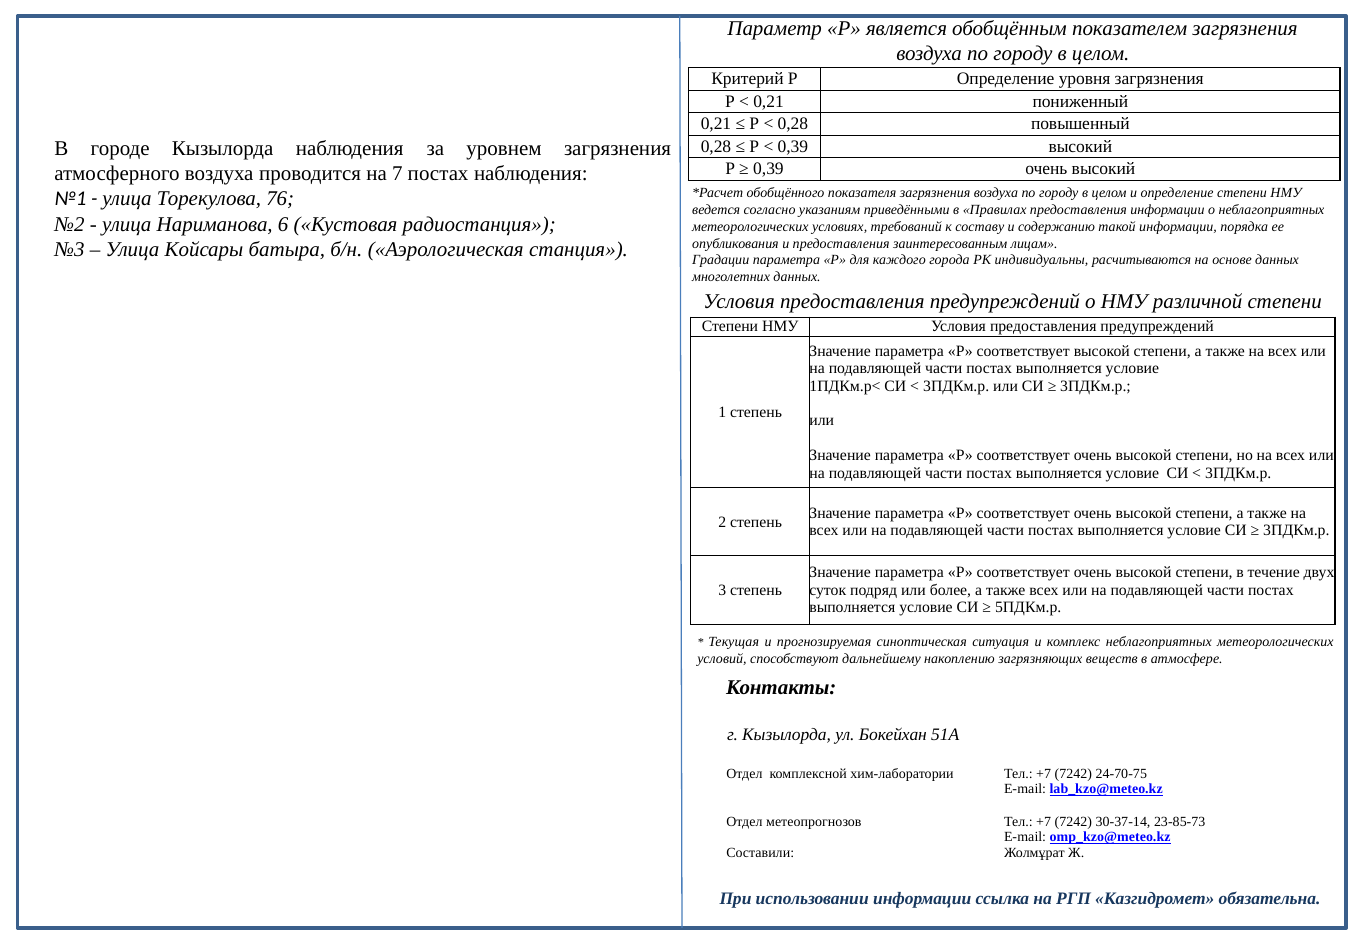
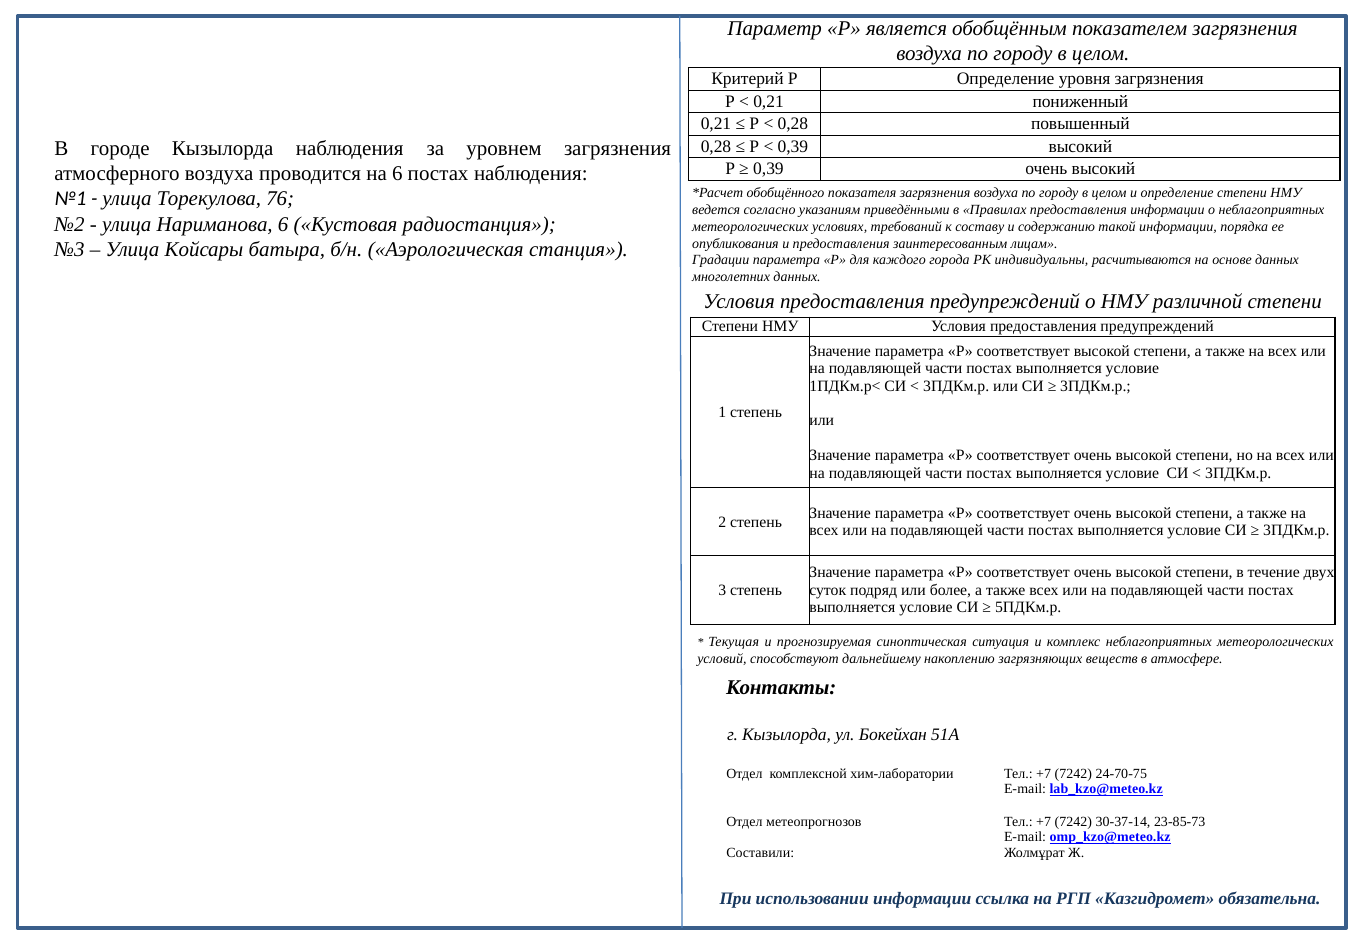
на 7: 7 -> 6
